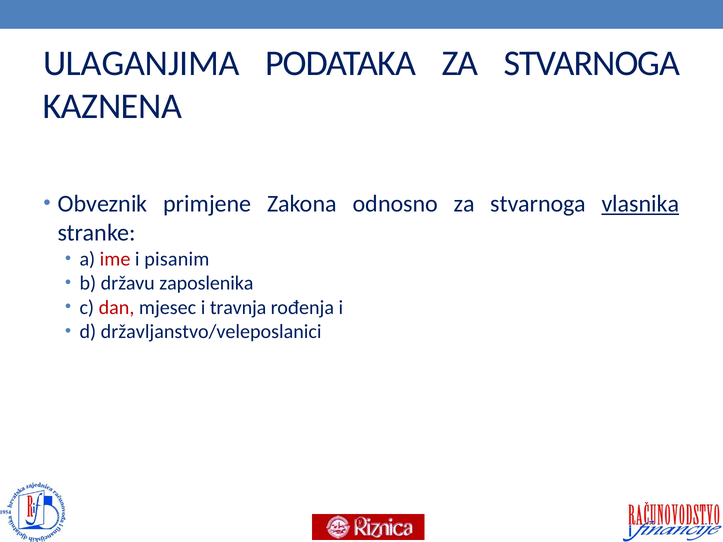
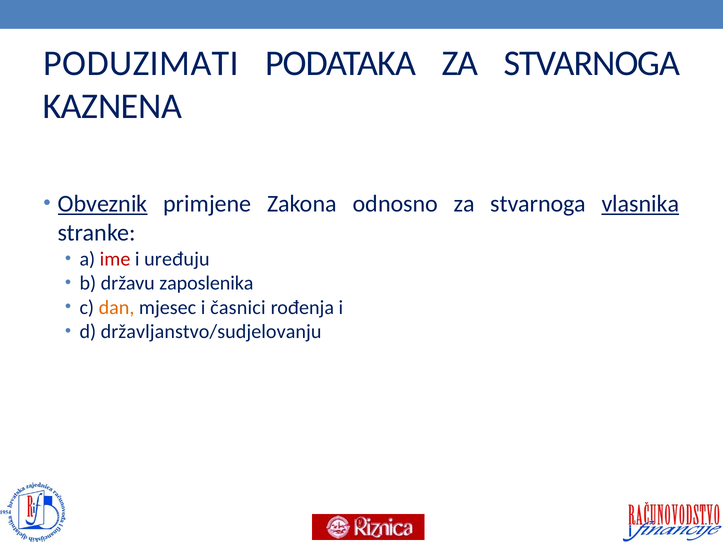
ULAGANJIMA: ULAGANJIMA -> PODUZIMATI
Obveznik underline: none -> present
pisanim: pisanim -> uređuju
dan colour: red -> orange
travnja: travnja -> časnici
državljanstvo/veleposlanici: državljanstvo/veleposlanici -> državljanstvo/sudjelovanju
